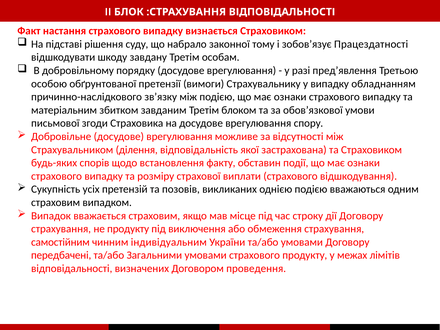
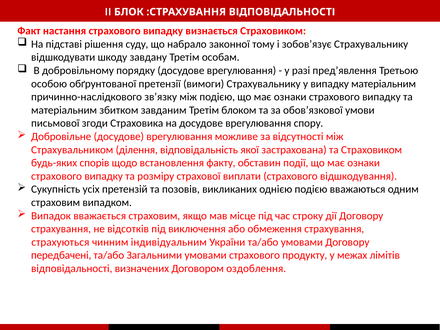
зобов’язує Працездатності: Працездатності -> Страхувальнику
випадку обладнанням: обладнанням -> матеріальним
не продукту: продукту -> відсотків
самостійним: самостійним -> страхуються
проведення: проведення -> оздоблення
